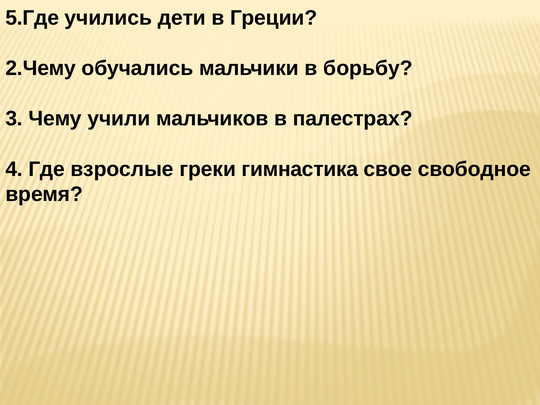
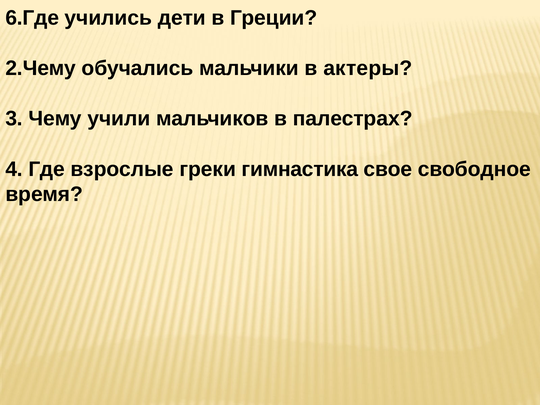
5.Где: 5.Где -> 6.Где
борьбу: борьбу -> актеры
